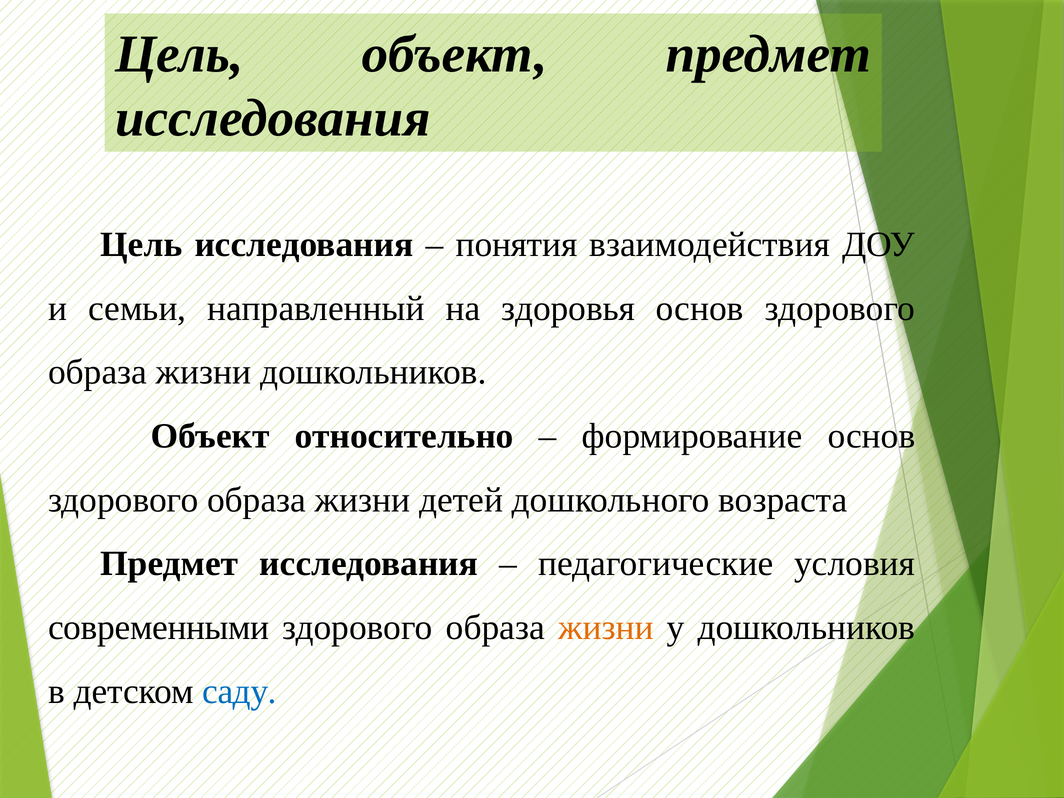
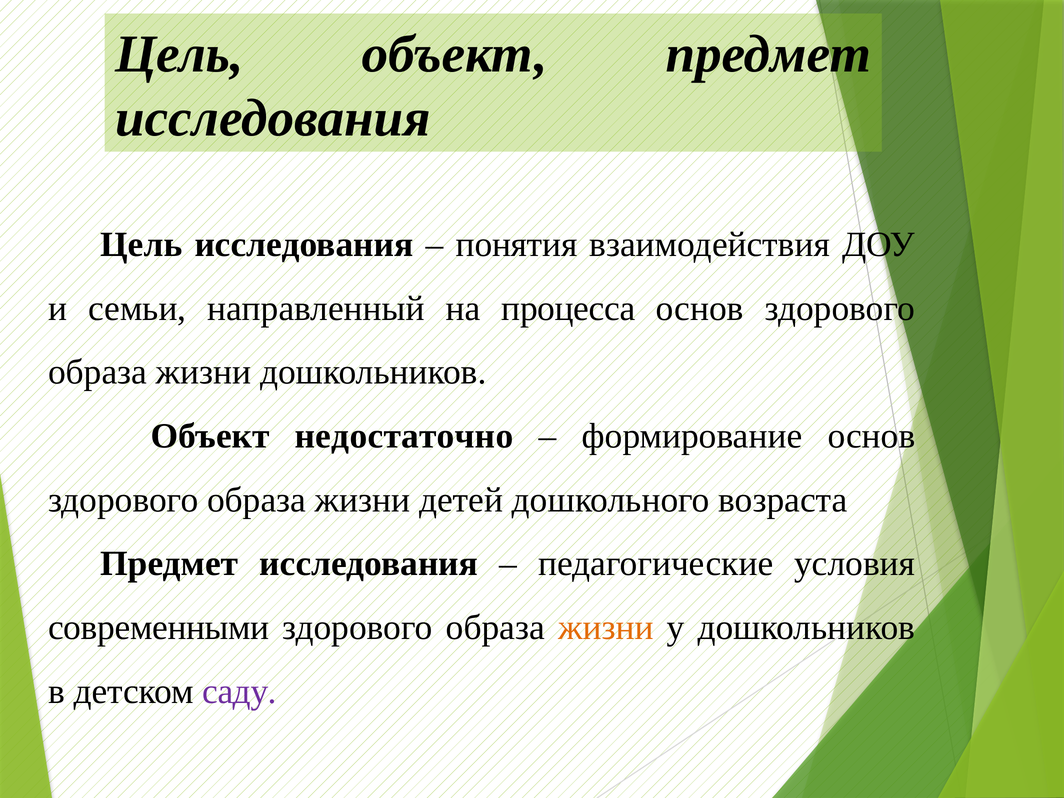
здоровья: здоровья -> процесса
относительно: относительно -> недостаточно
саду colour: blue -> purple
